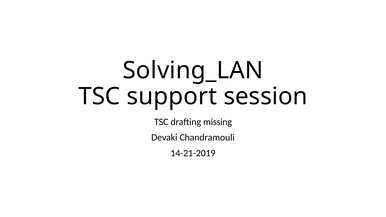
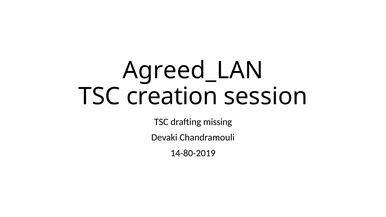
Solving_LAN: Solving_LAN -> Agreed_LAN
support: support -> creation
14-21-2019: 14-21-2019 -> 14-80-2019
